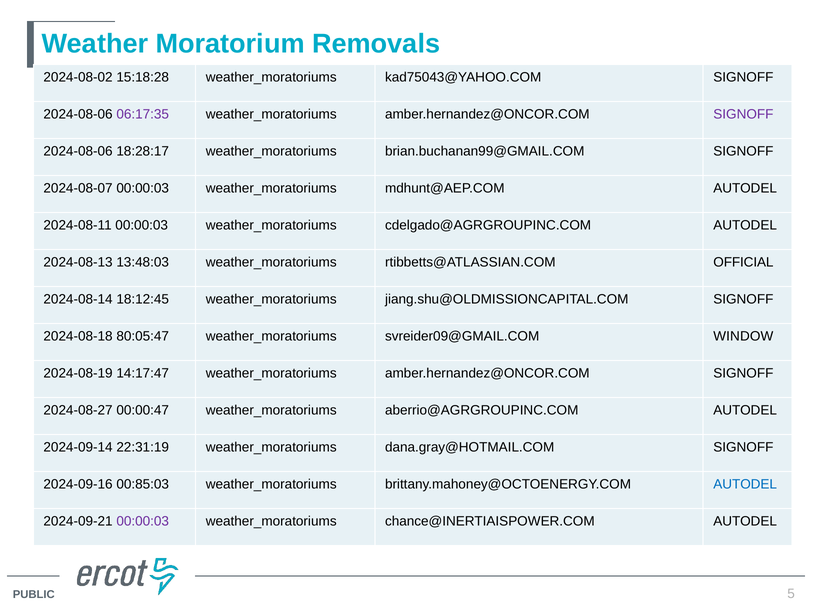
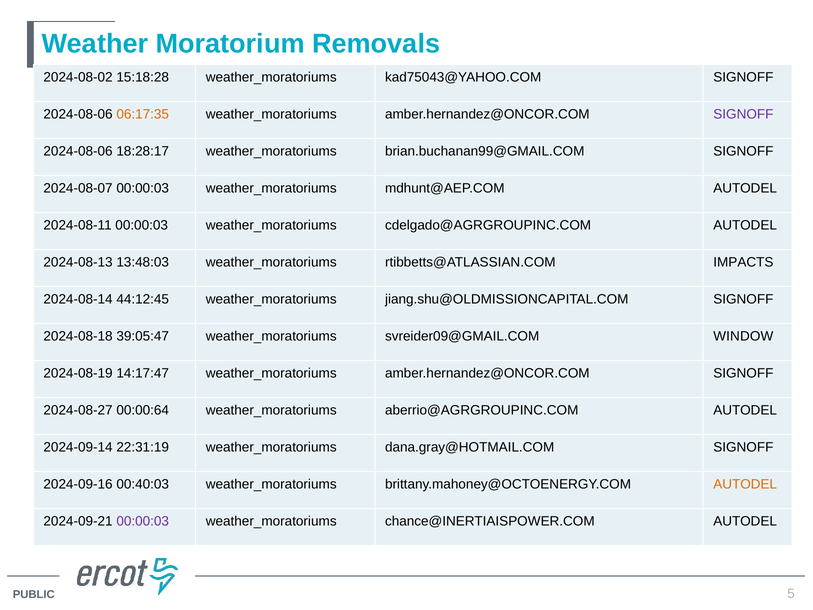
06:17:35 colour: purple -> orange
OFFICIAL: OFFICIAL -> IMPACTS
18:12:45: 18:12:45 -> 44:12:45
80:05:47: 80:05:47 -> 39:05:47
00:00:47: 00:00:47 -> 00:00:64
00:85:03: 00:85:03 -> 00:40:03
AUTODEL at (745, 484) colour: blue -> orange
